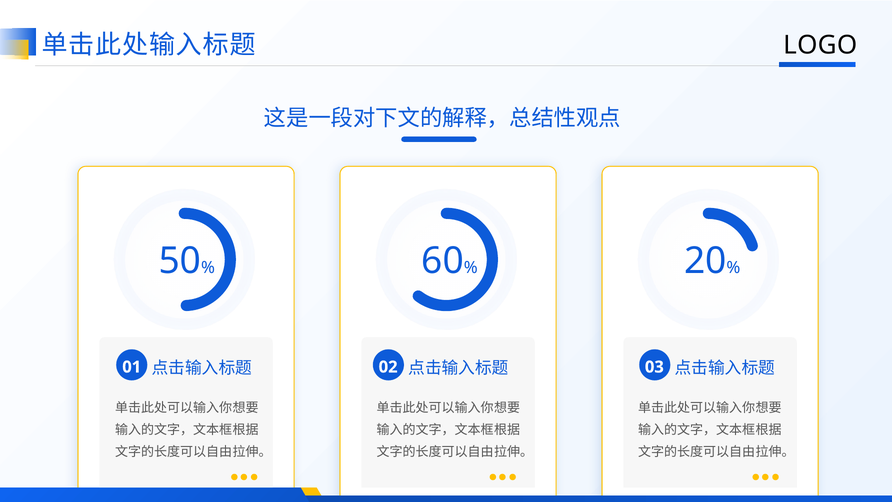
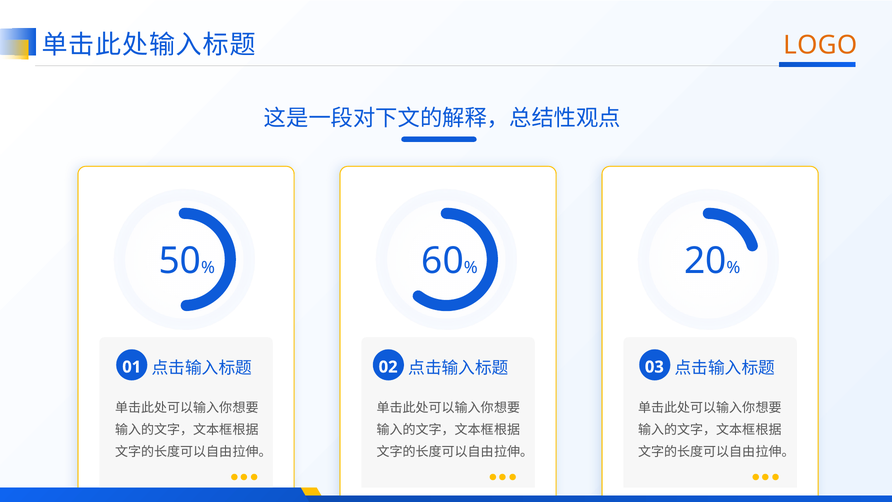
LOGO colour: black -> orange
